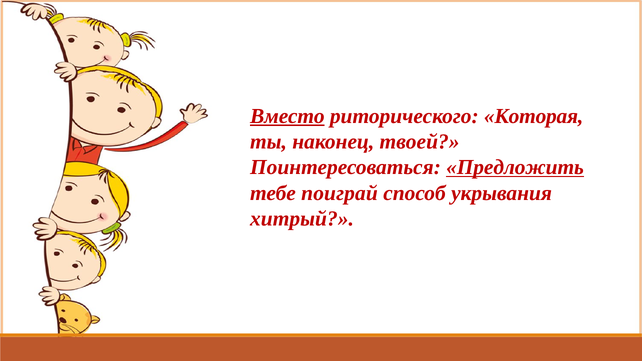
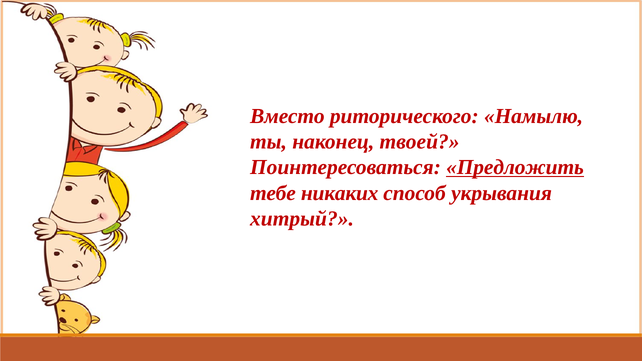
Вместо underline: present -> none
Которая: Которая -> Намылю
поиграй: поиграй -> никаких
